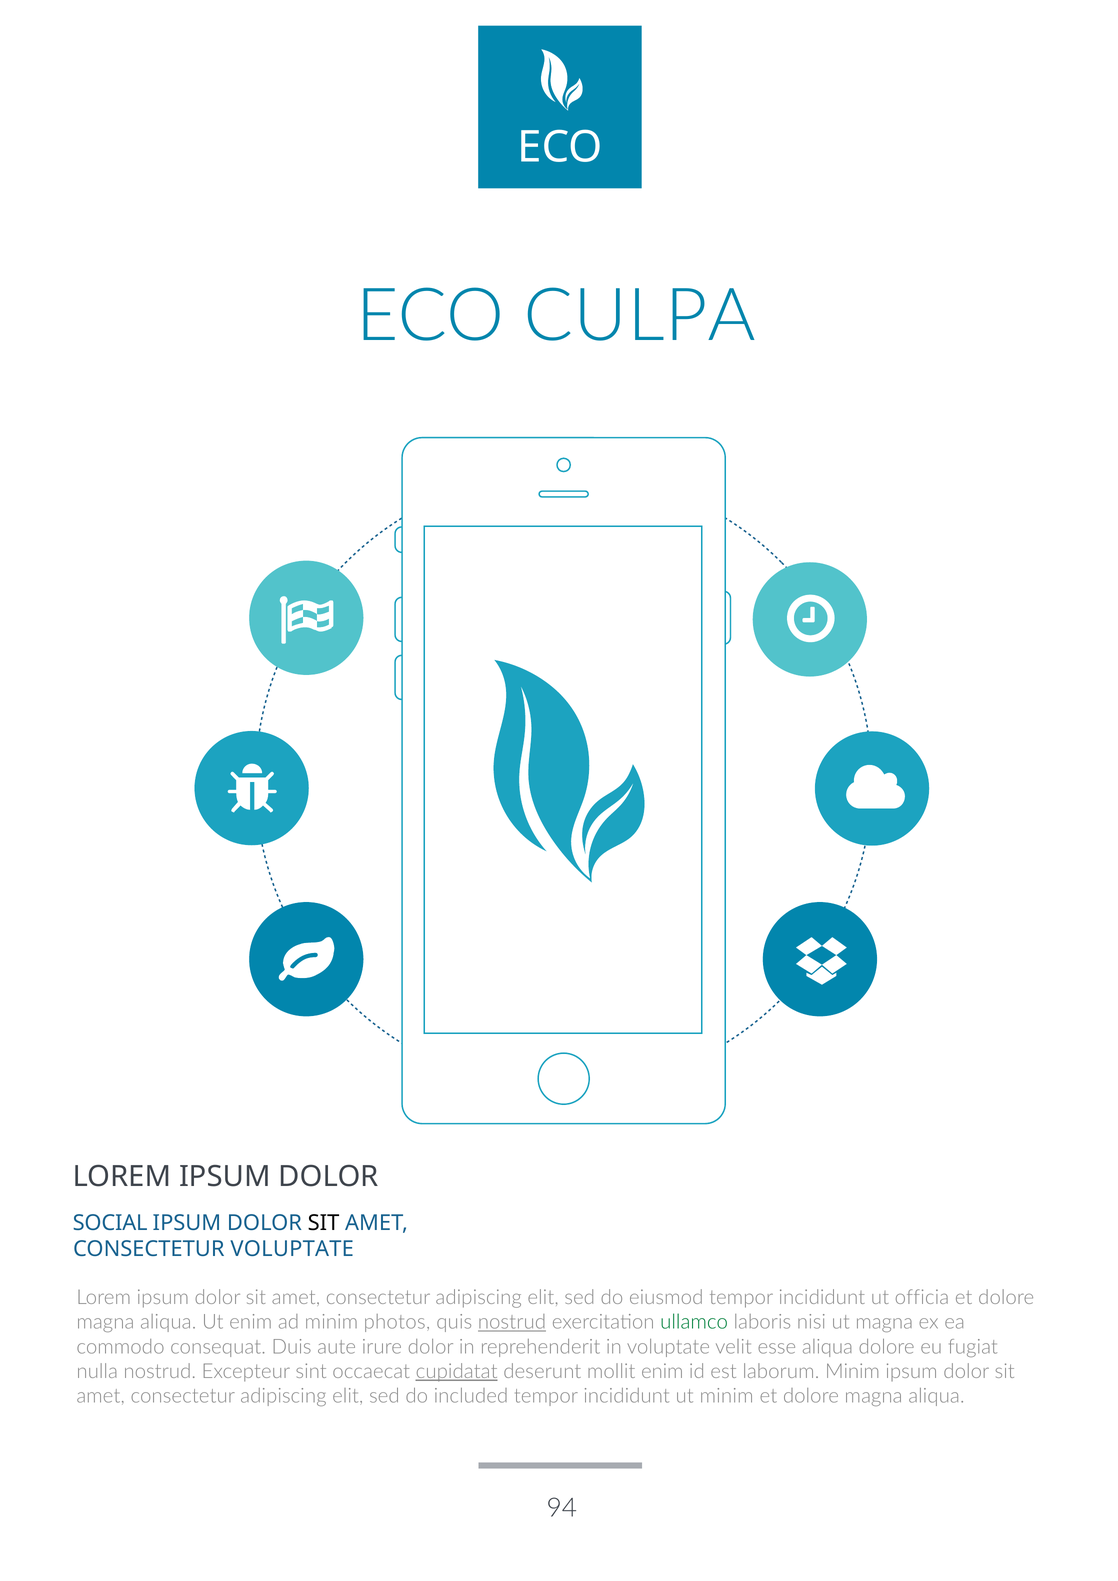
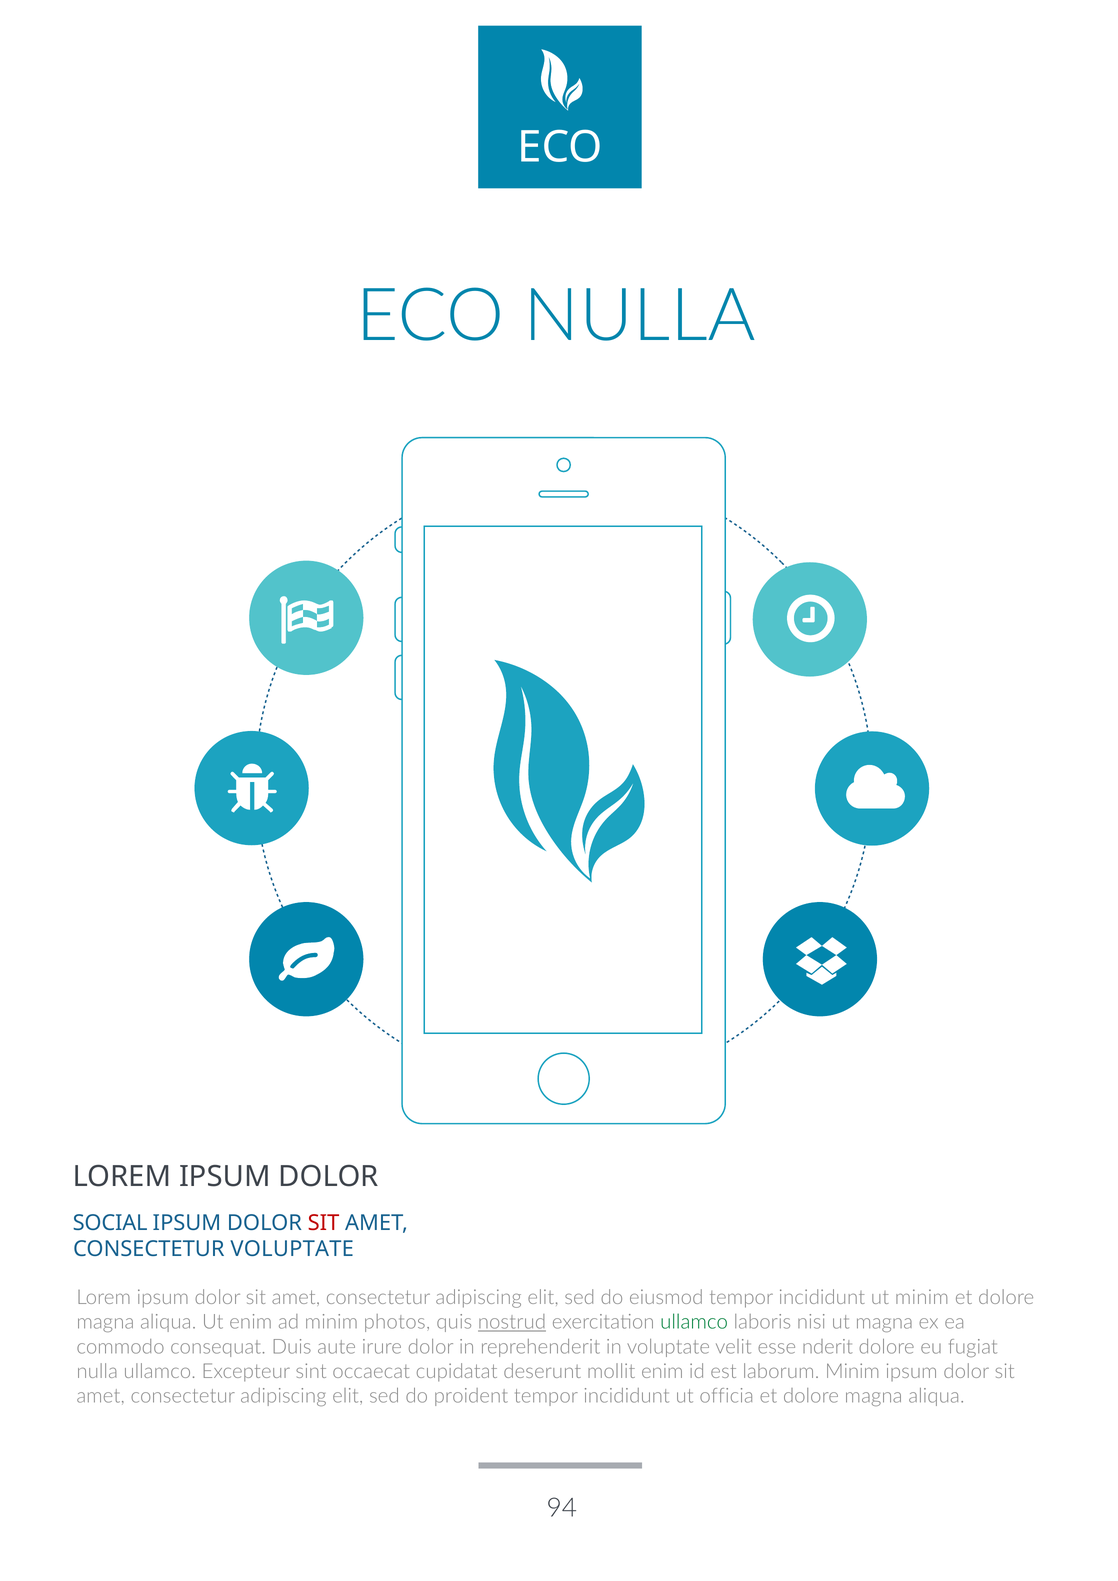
ECO CULPA: CULPA -> NULLA
SIT at (323, 1222) colour: black -> red
ut officia: officia -> minim
esse aliqua: aliqua -> nderit
nulla nostrud: nostrud -> ullamco
cupidatat underline: present -> none
included: included -> proident
ut minim: minim -> officia
